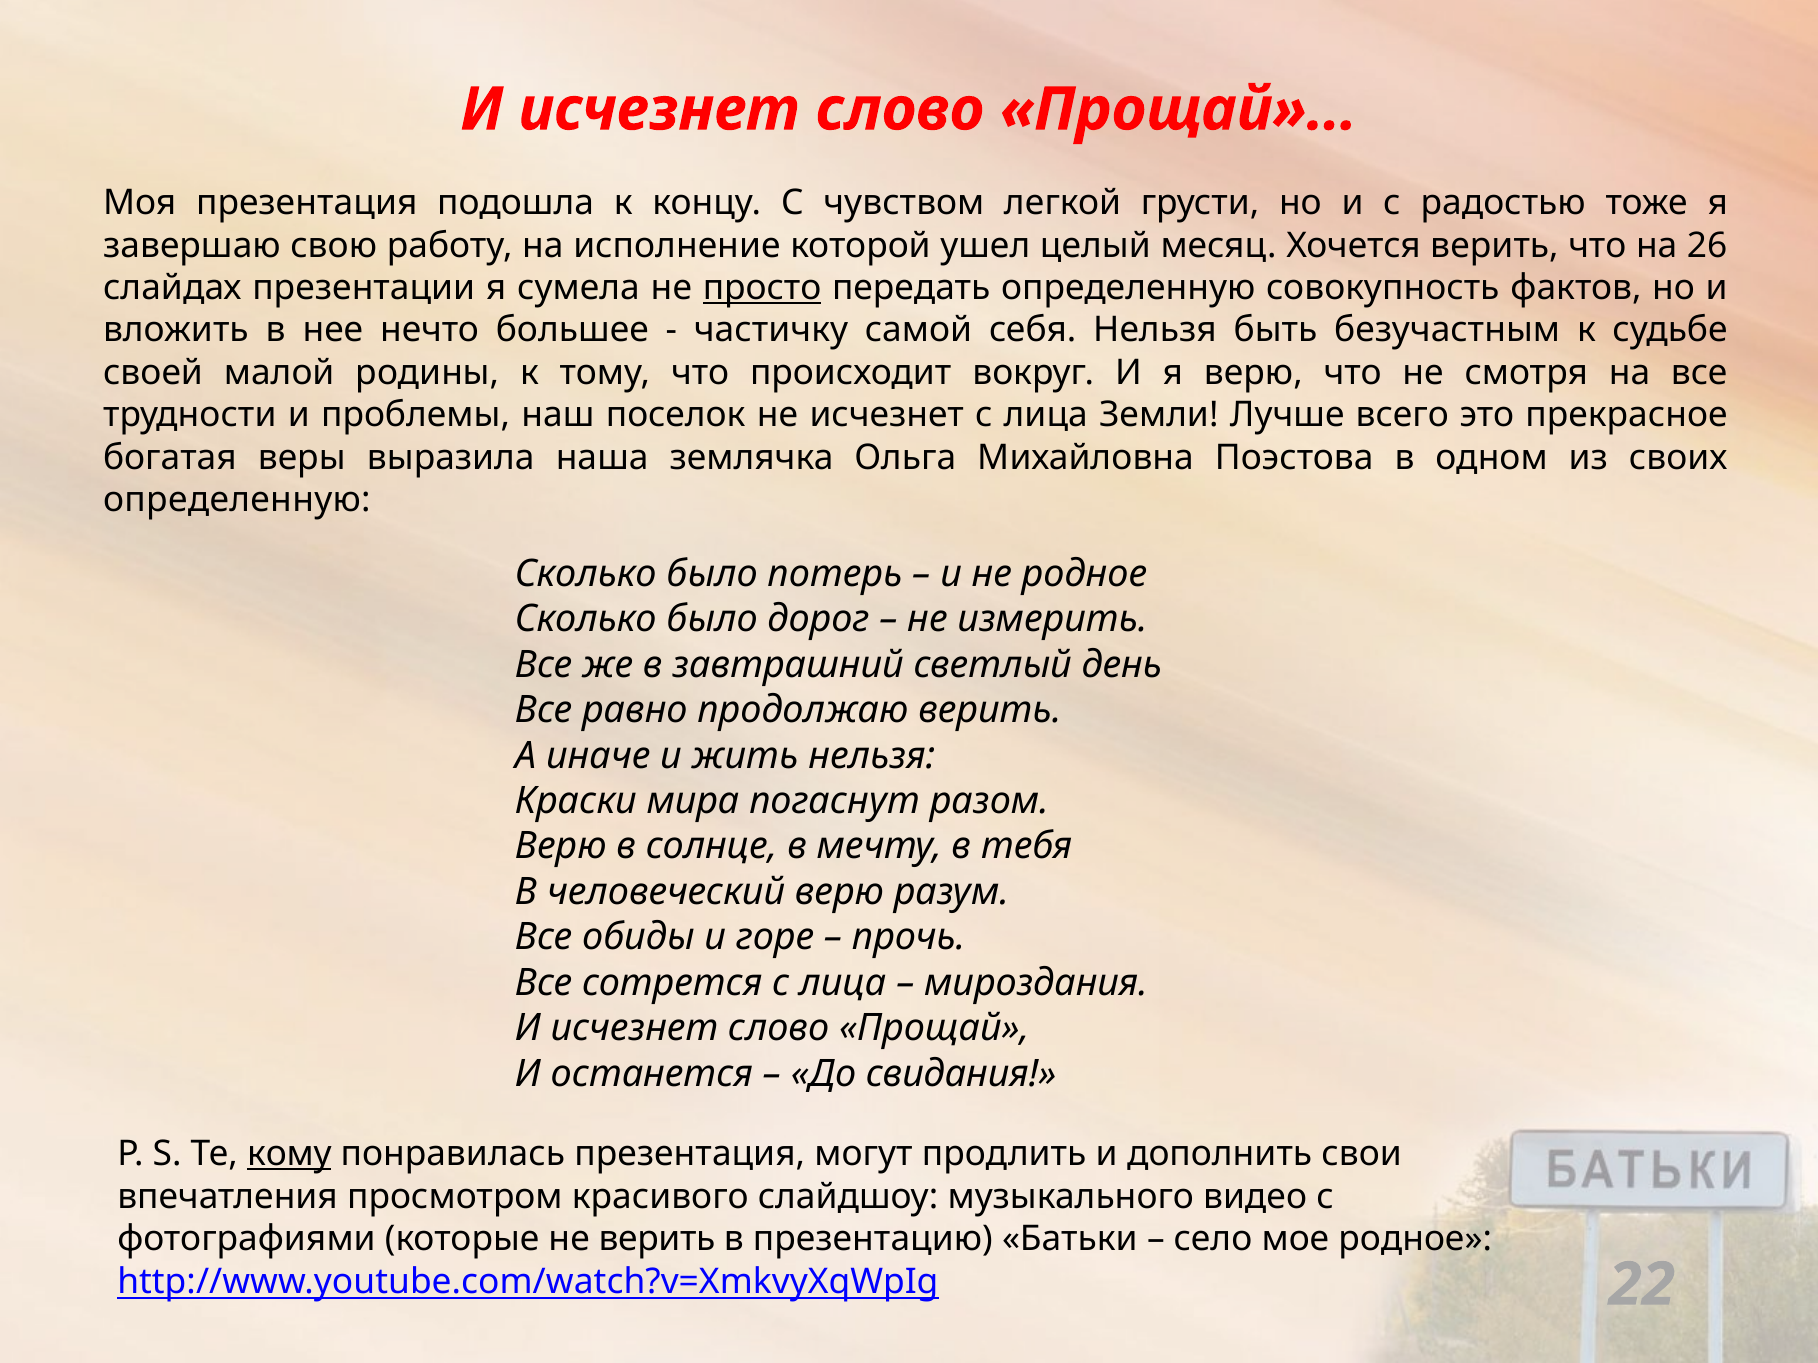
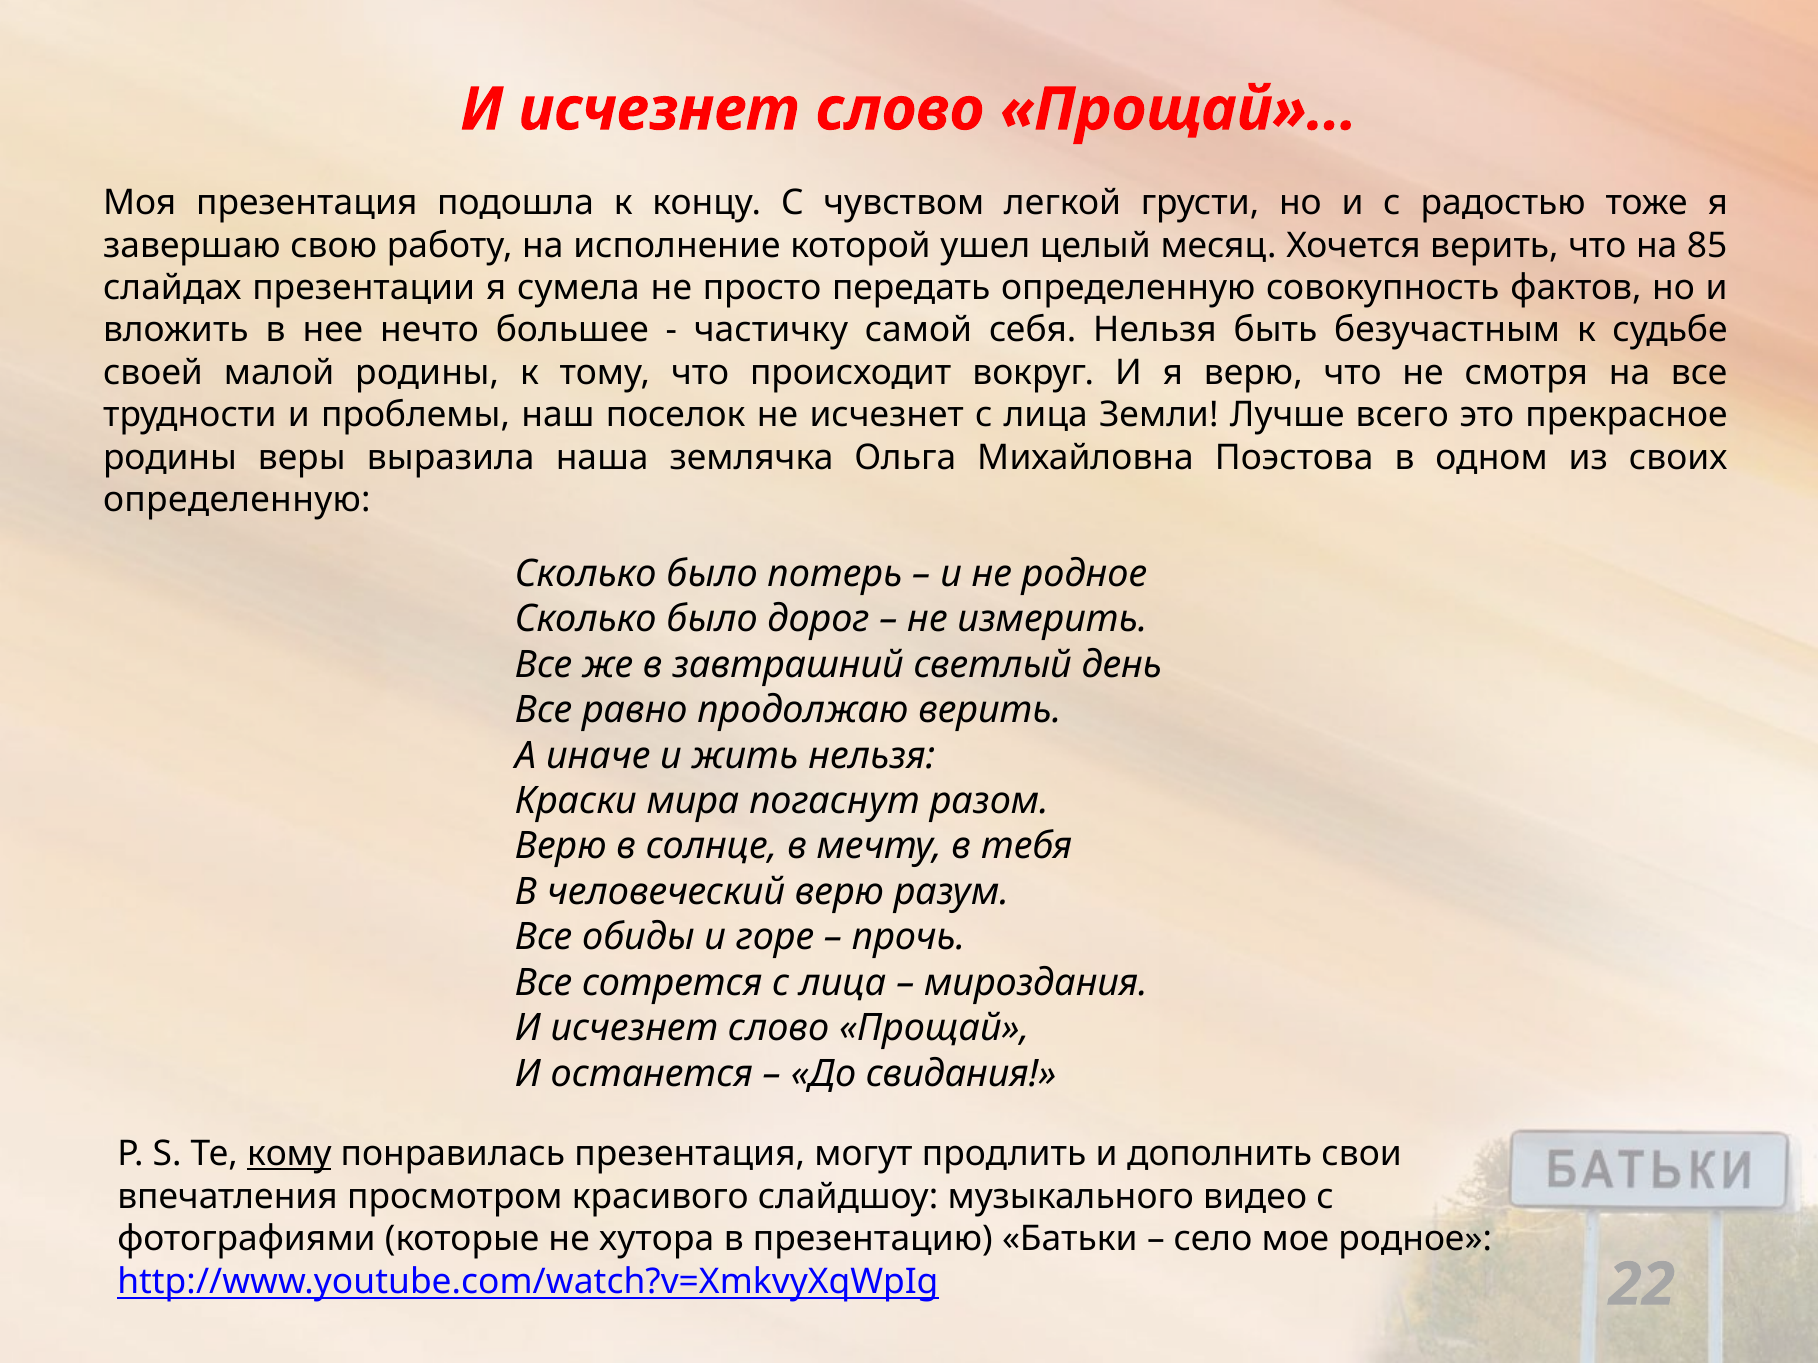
26: 26 -> 85
просто underline: present -> none
богатая at (170, 458): богатая -> родины
не верить: верить -> хутора
